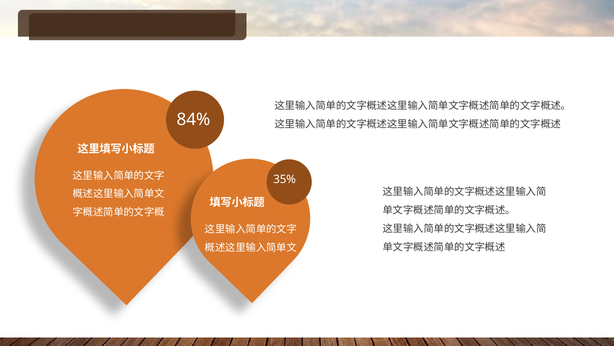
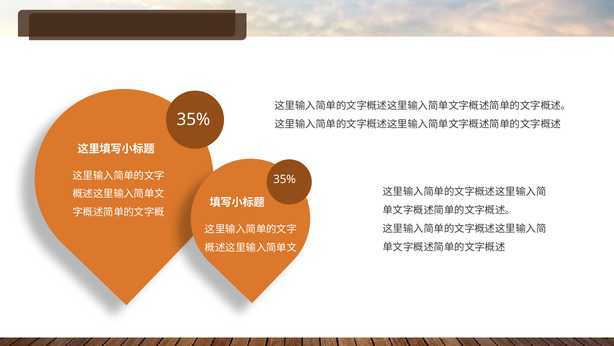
84% at (193, 119): 84% -> 35%
